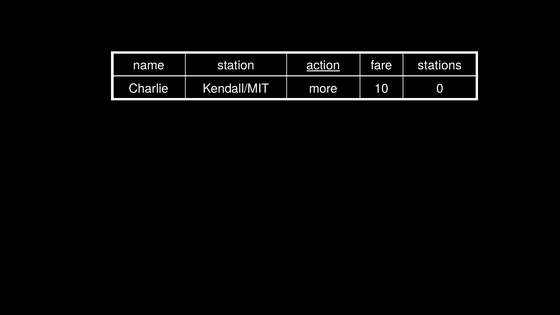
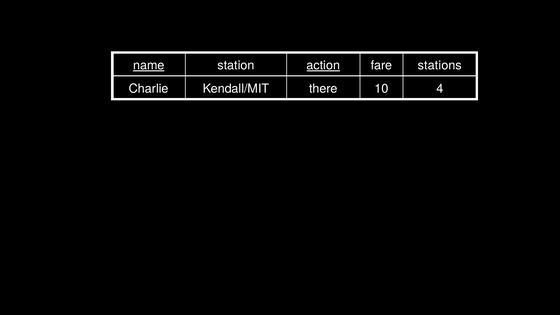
name underline: none -> present
more: more -> there
0: 0 -> 4
